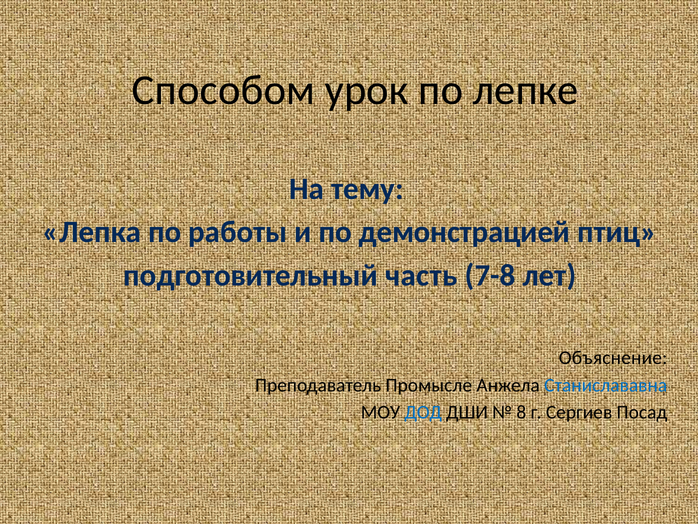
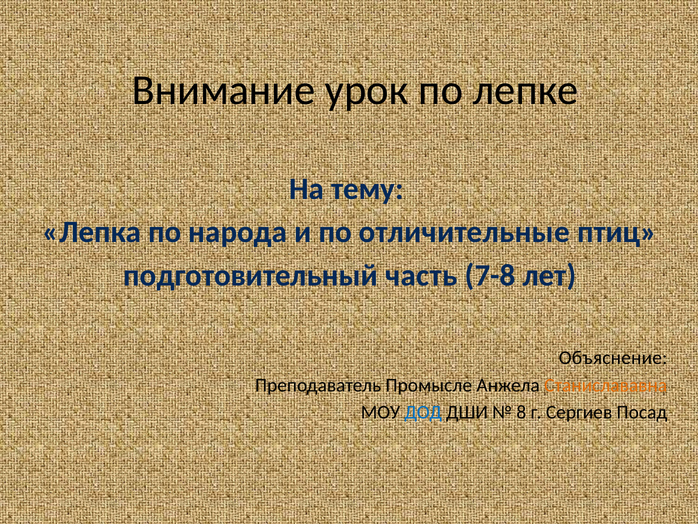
Способом: Способом -> Внимание
работы: работы -> народа
демонстрацией: демонстрацией -> отличительные
Станислававна colour: blue -> orange
